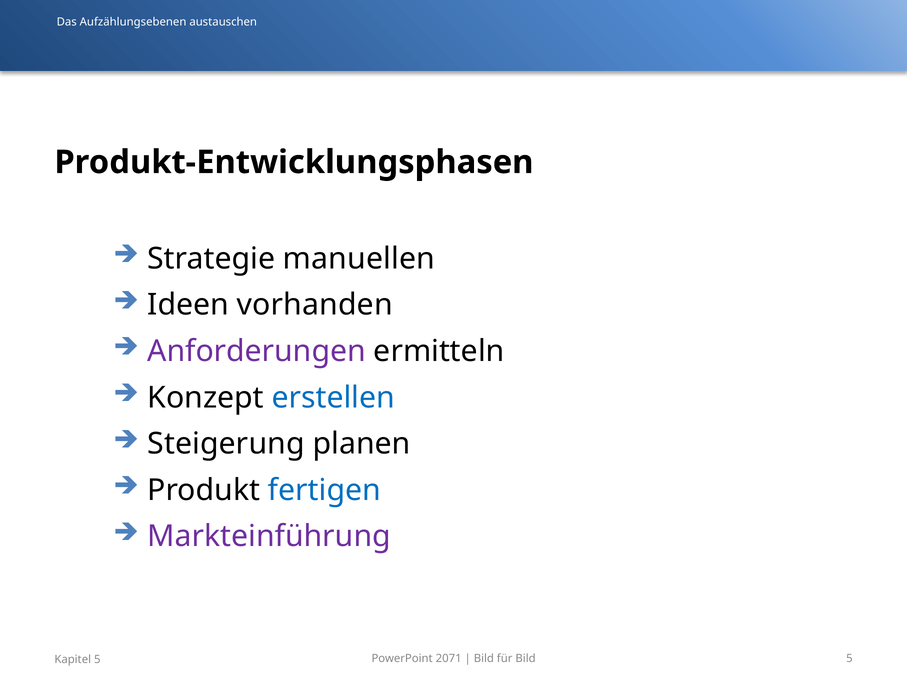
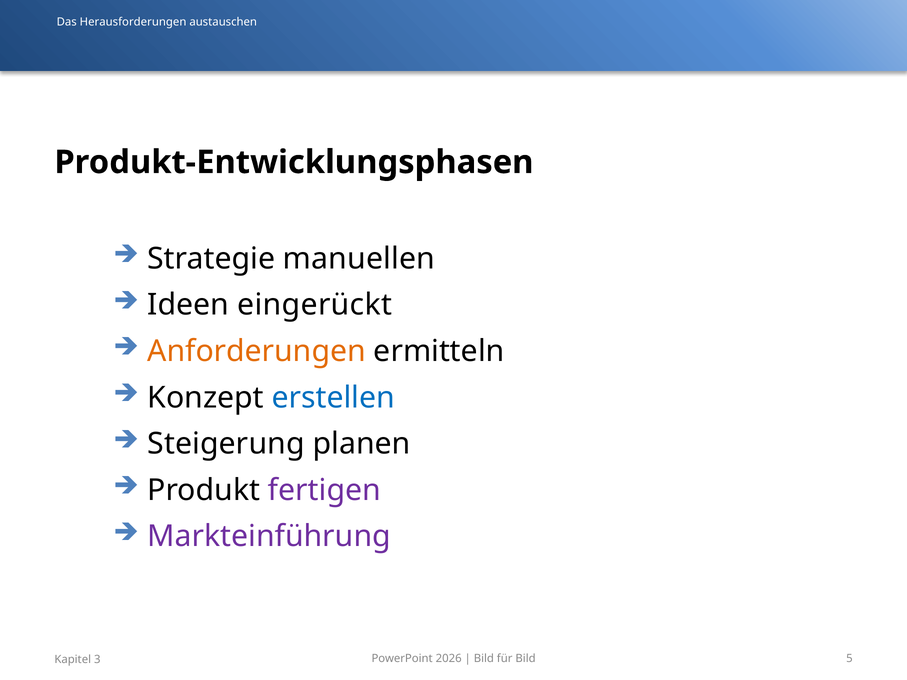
Aufzählungsebenen: Aufzählungsebenen -> Herausforderungen
vorhanden: vorhanden -> eingerückt
Anforderungen colour: purple -> orange
fertigen colour: blue -> purple
2071: 2071 -> 2026
Kapitel 5: 5 -> 3
